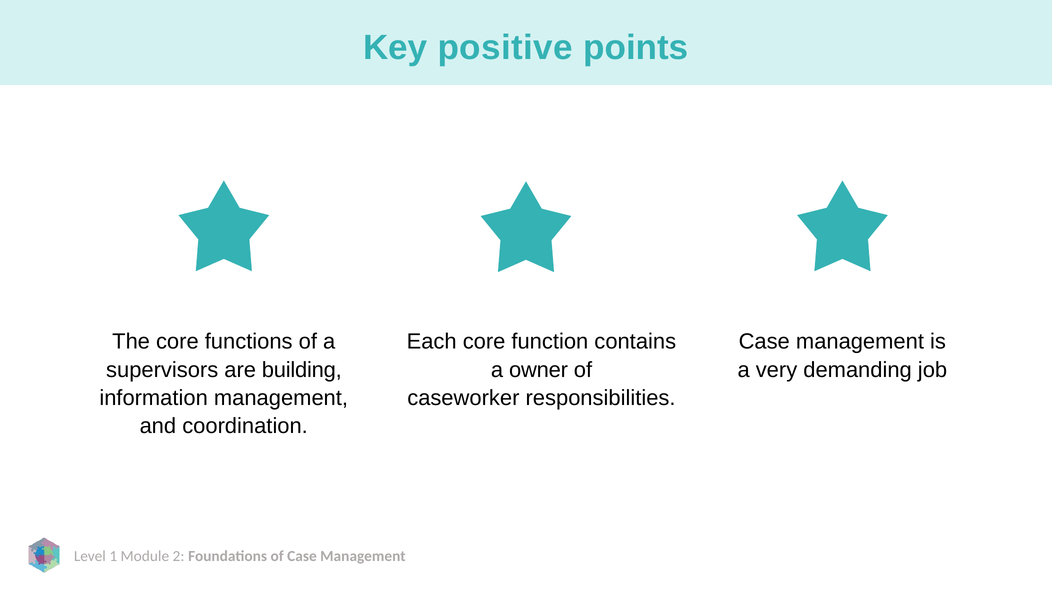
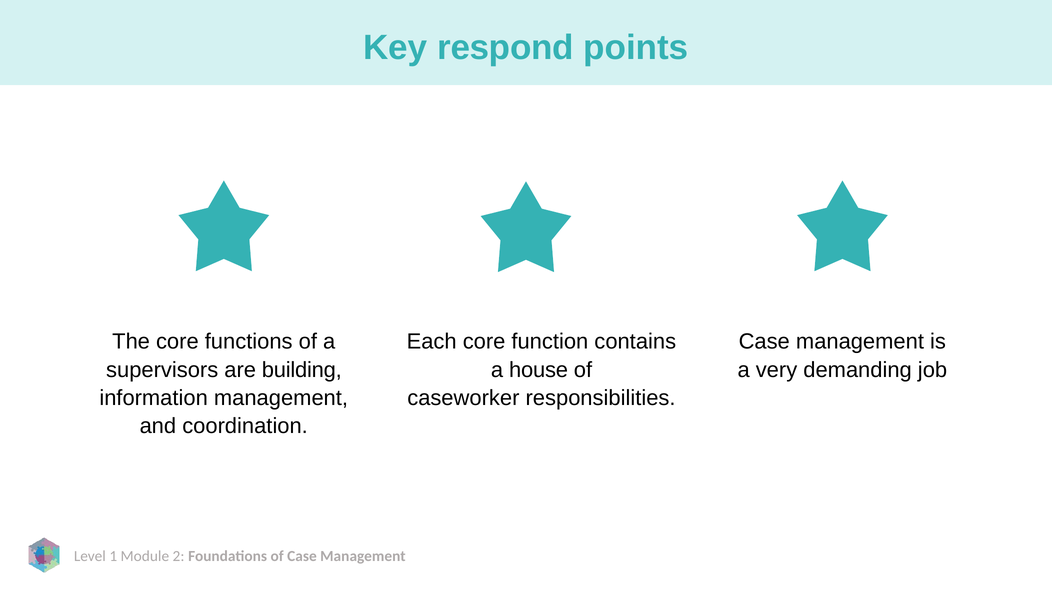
positive: positive -> respond
owner: owner -> house
